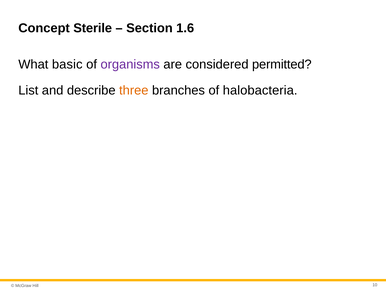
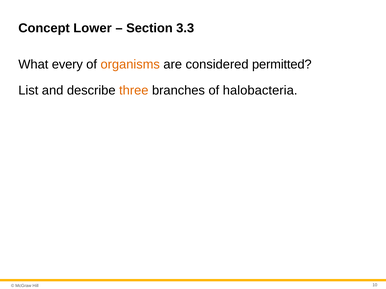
Sterile: Sterile -> Lower
1.6: 1.6 -> 3.3
basic: basic -> every
organisms colour: purple -> orange
